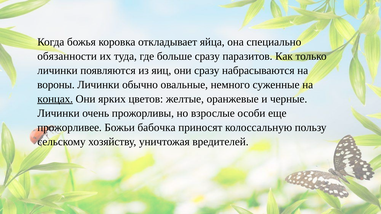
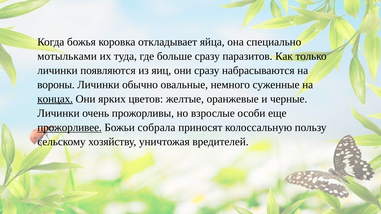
обязанности: обязанности -> мотыльками
прожорливее underline: none -> present
бабочка: бабочка -> собрала
